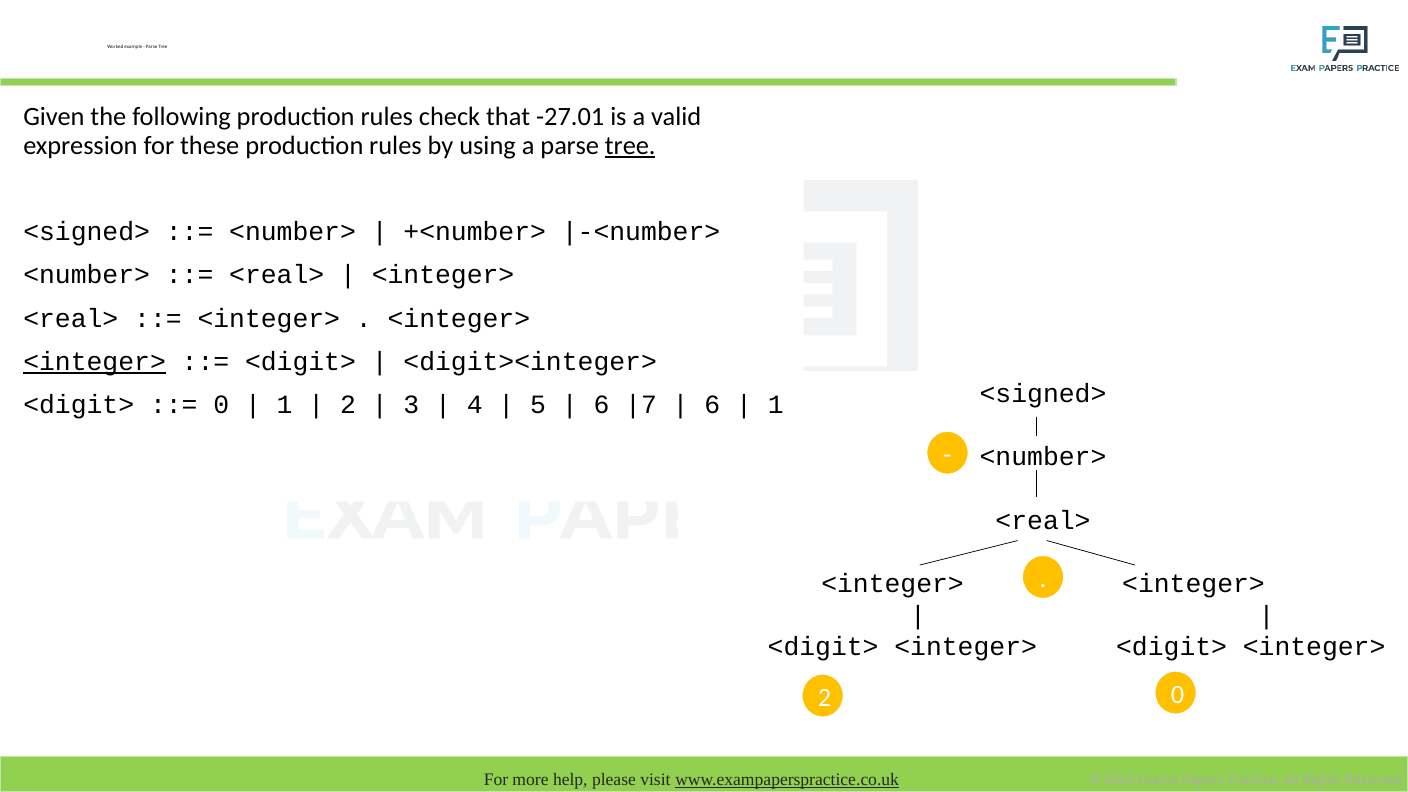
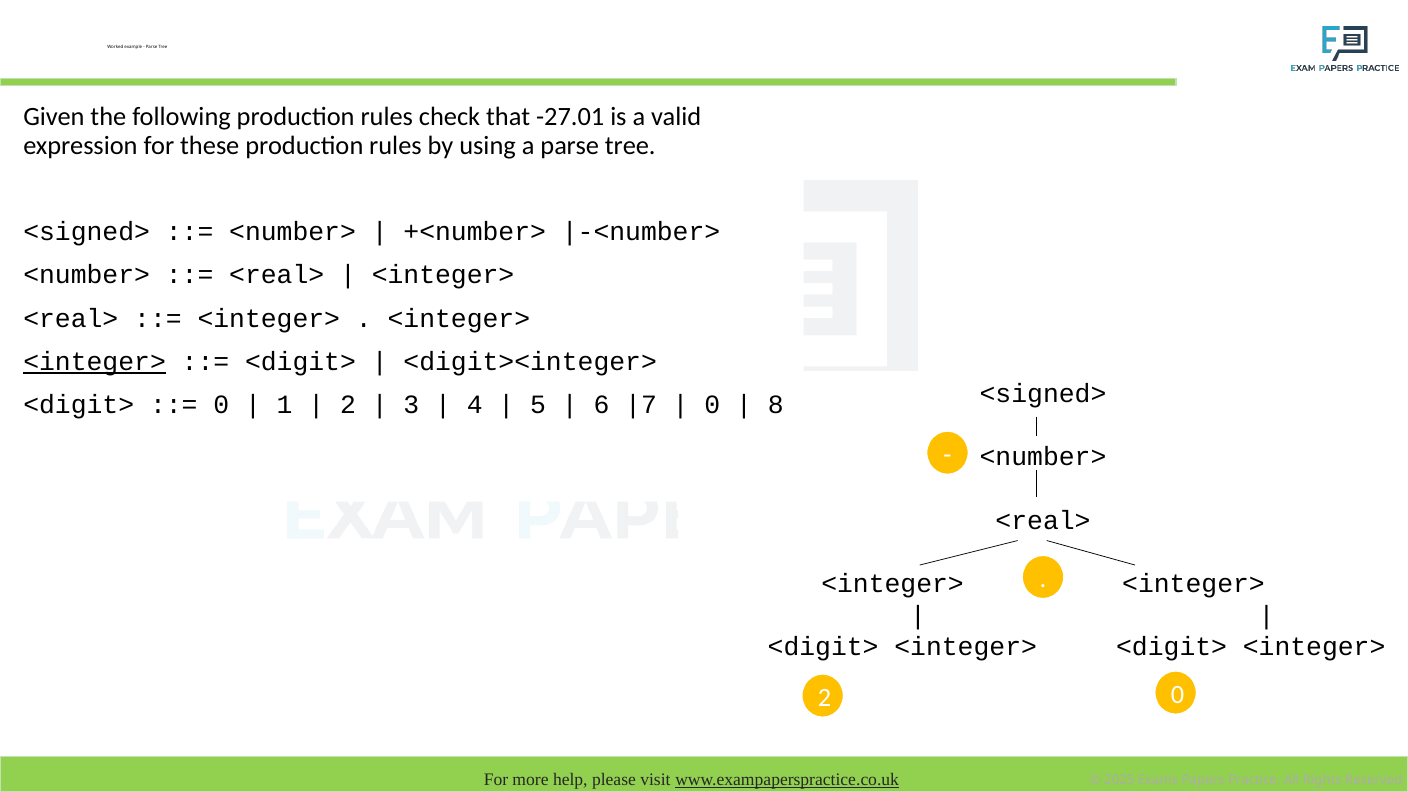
tree at (630, 146) underline: present -> none
6 at (712, 405): 6 -> 0
1 at (776, 405): 1 -> 8
